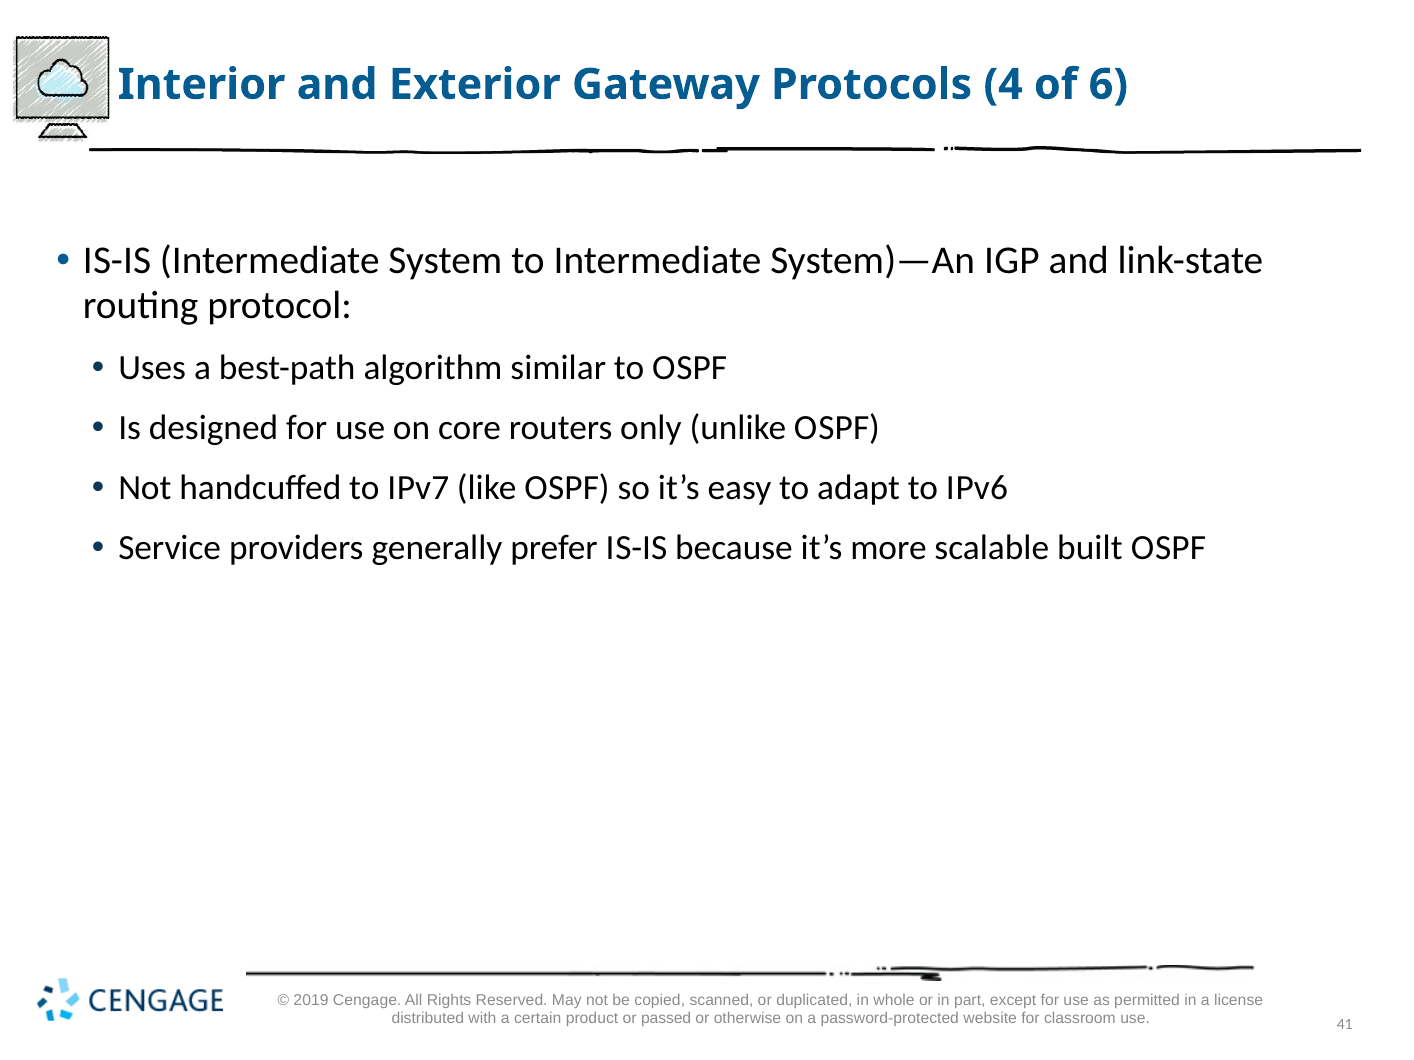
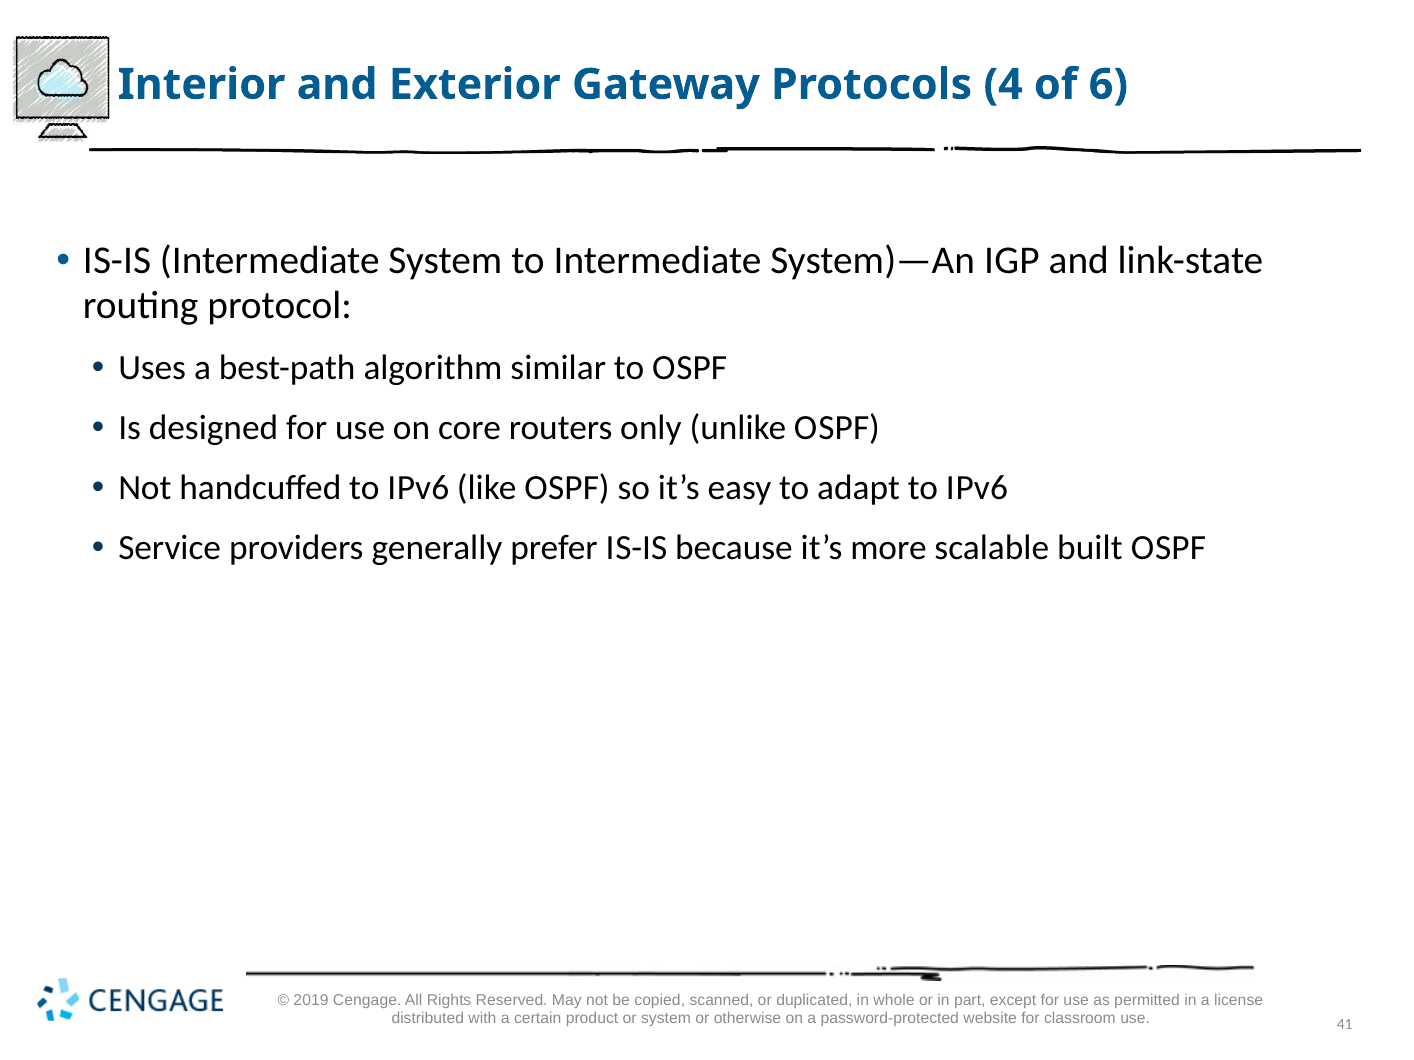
7 at (440, 488): 7 -> 6
or passed: passed -> system
